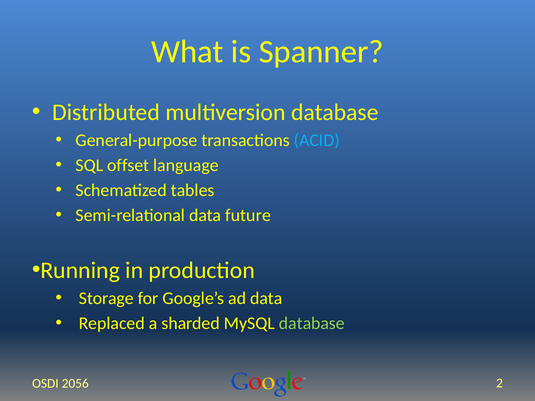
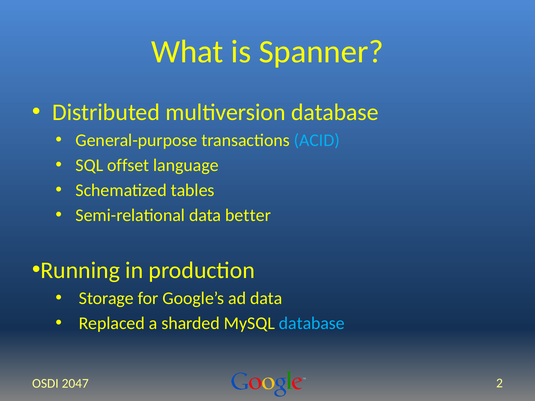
future: future -> better
database at (312, 323) colour: light green -> light blue
2056: 2056 -> 2047
